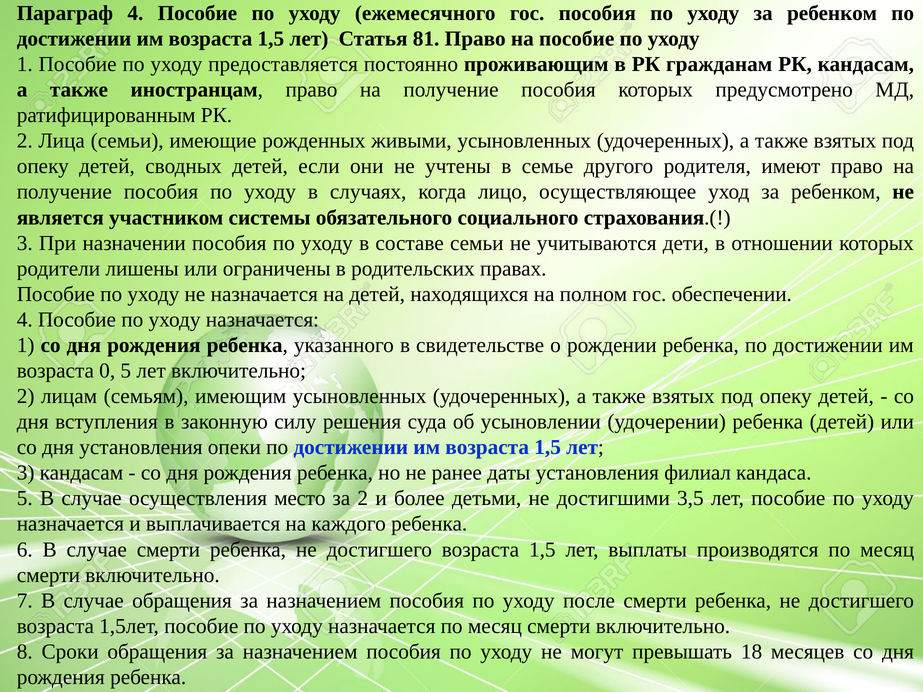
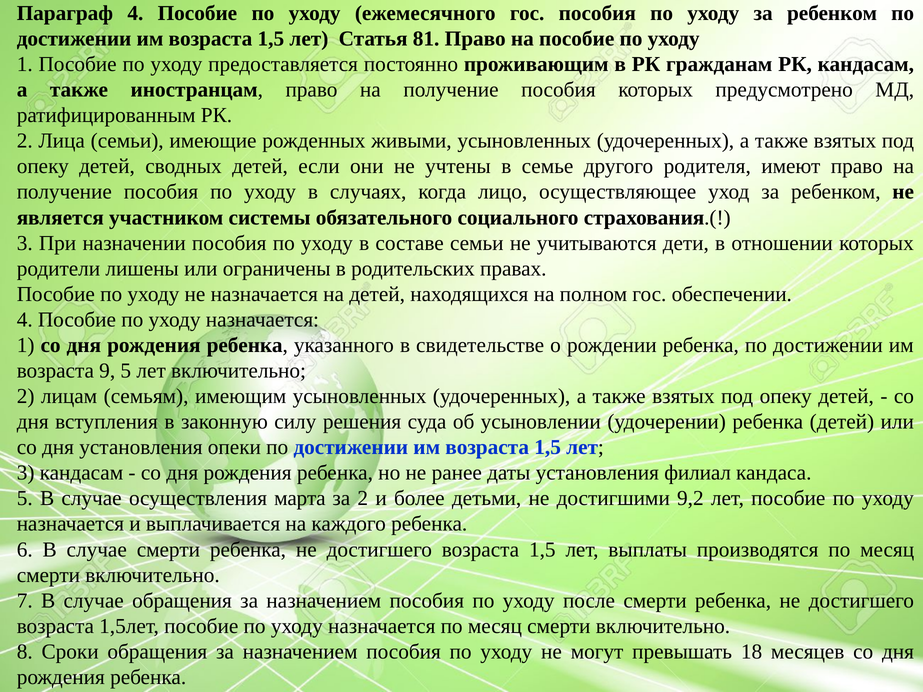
0: 0 -> 9
место: место -> марта
3,5: 3,5 -> 9,2
